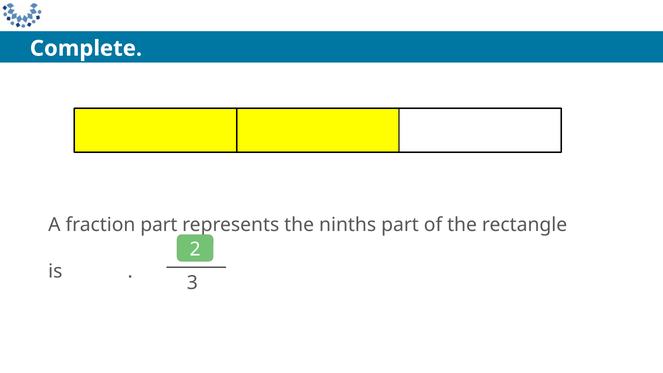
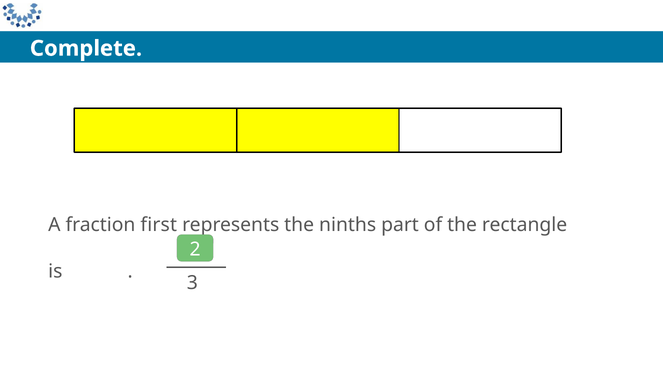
fraction part: part -> first
